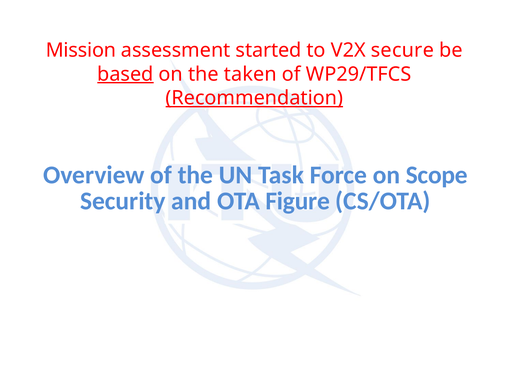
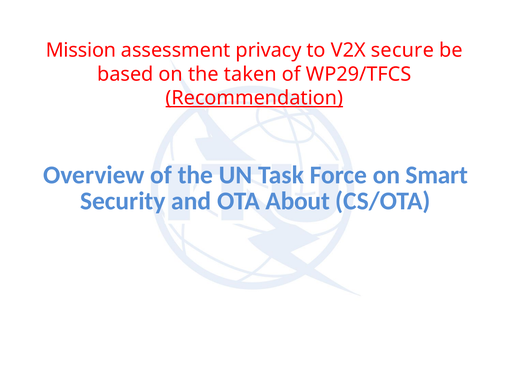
started: started -> privacy
based underline: present -> none
Scope: Scope -> Smart
Figure: Figure -> About
